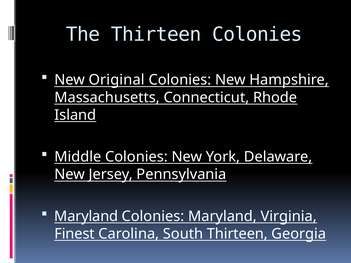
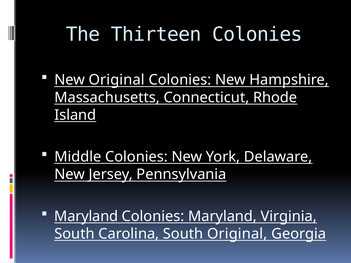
Finest at (75, 234): Finest -> South
South Thirteen: Thirteen -> Original
